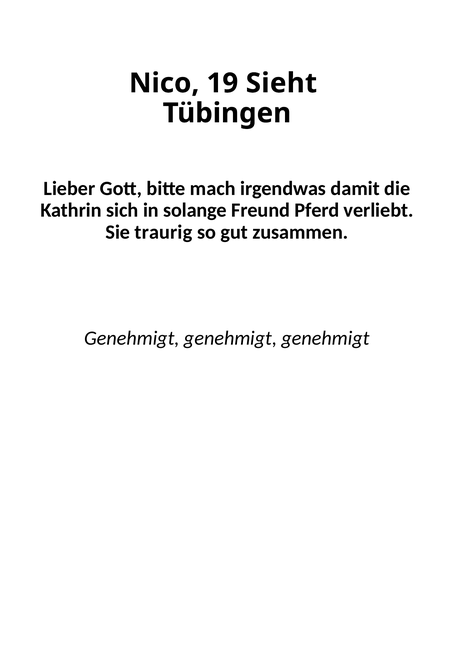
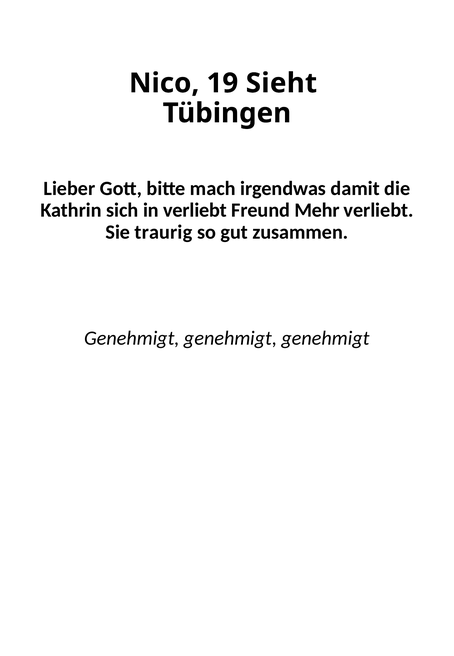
in solange: solange -> verliebt
Pferd: Pferd -> Mehr
